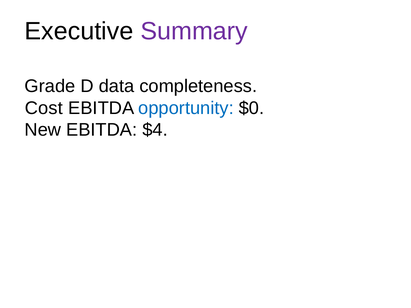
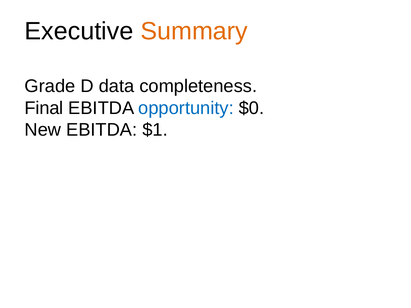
Summary colour: purple -> orange
Cost: Cost -> Final
$4: $4 -> $1
